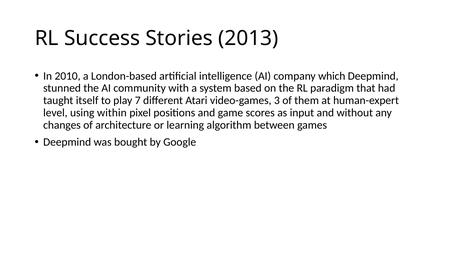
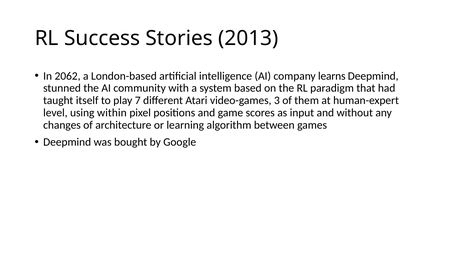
2010: 2010 -> 2062
which: which -> learns
